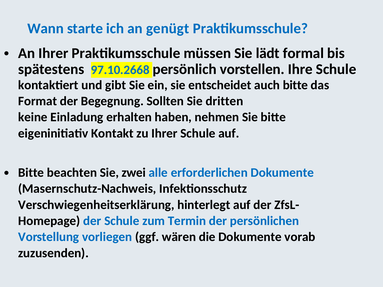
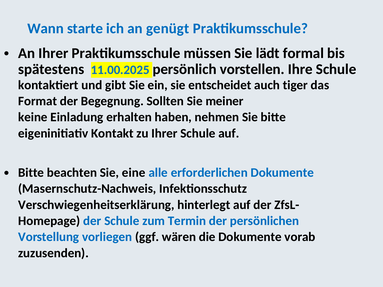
97.10.2668: 97.10.2668 -> 11.00.2025
auch bitte: bitte -> tiger
dritten: dritten -> meiner
zwei: zwei -> eine
